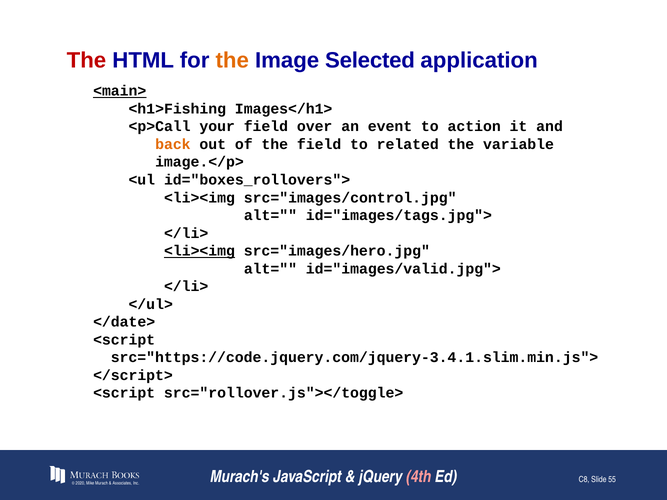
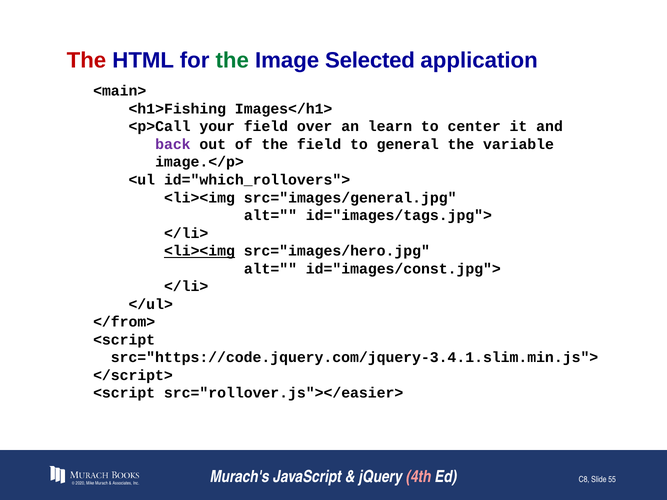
the at (232, 61) colour: orange -> green
<main> underline: present -> none
event: event -> learn
action: action -> center
back colour: orange -> purple
related: related -> general
id="boxes_rollovers">: id="boxes_rollovers"> -> id="which_rollovers">
src="images/control.jpg: src="images/control.jpg -> src="images/general.jpg
id="images/valid.jpg">: id="images/valid.jpg"> -> id="images/const.jpg">
</date>: </date> -> </from>
src="rollover.js"></toggle>: src="rollover.js"></toggle> -> src="rollover.js"></easier>
